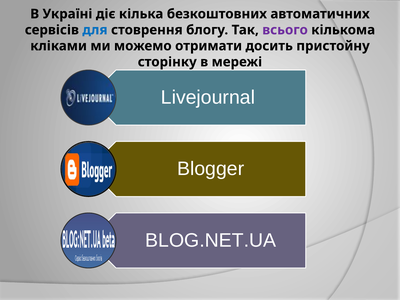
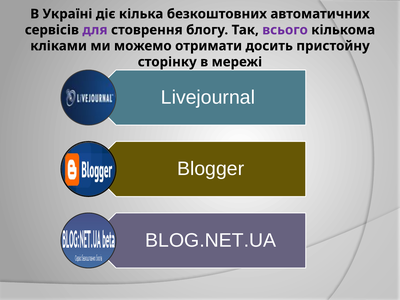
для colour: blue -> purple
